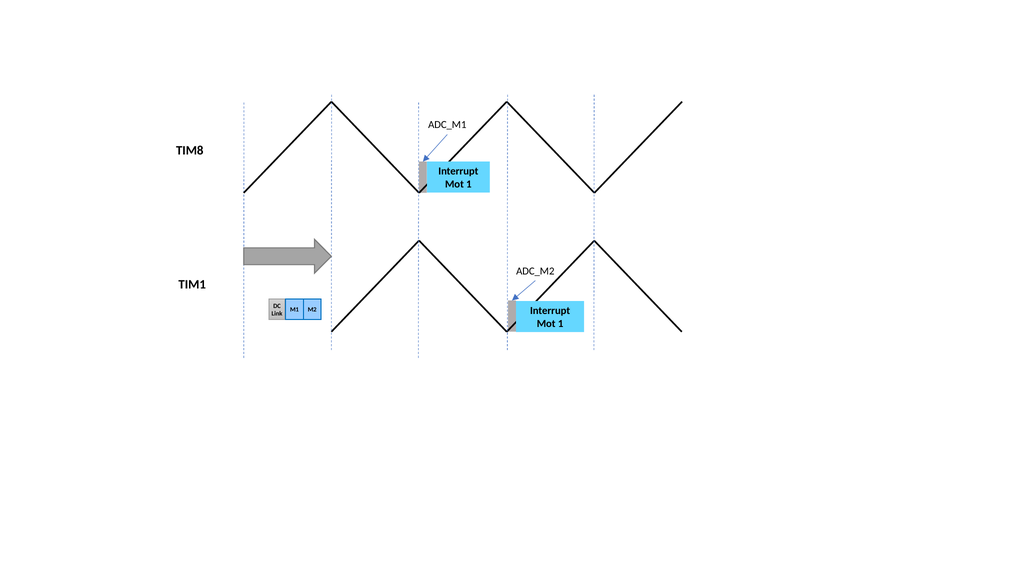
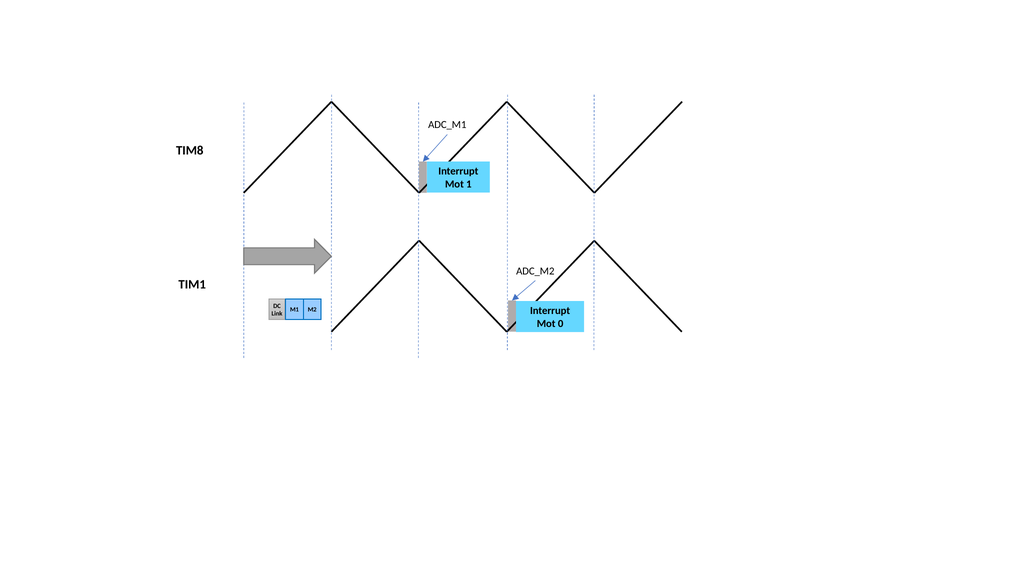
1 at (561, 323): 1 -> 0
